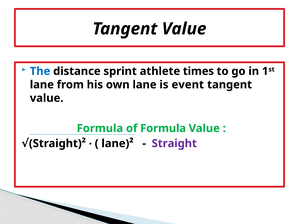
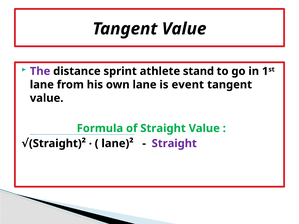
The colour: blue -> purple
times: times -> stand
of Formula: Formula -> Straight
